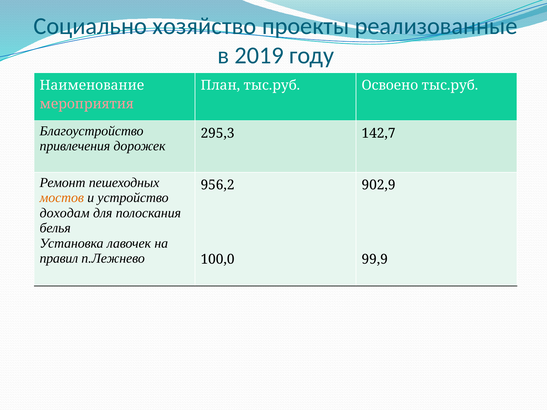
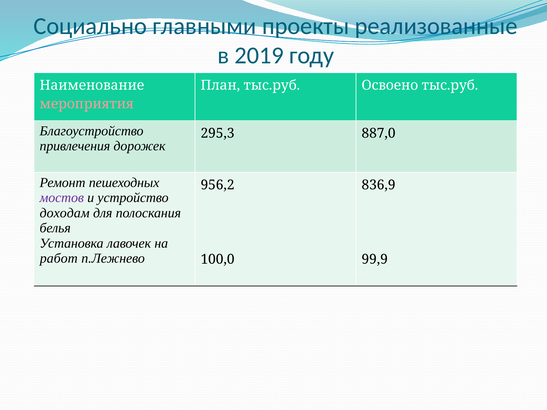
хозяйство: хозяйство -> главными
142,7: 142,7 -> 887,0
902,9: 902,9 -> 836,9
мостов colour: orange -> purple
правил: правил -> работ
